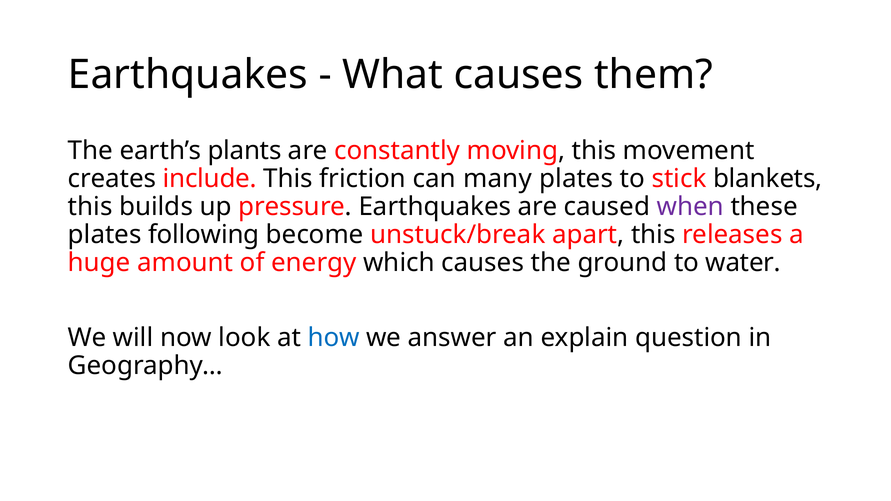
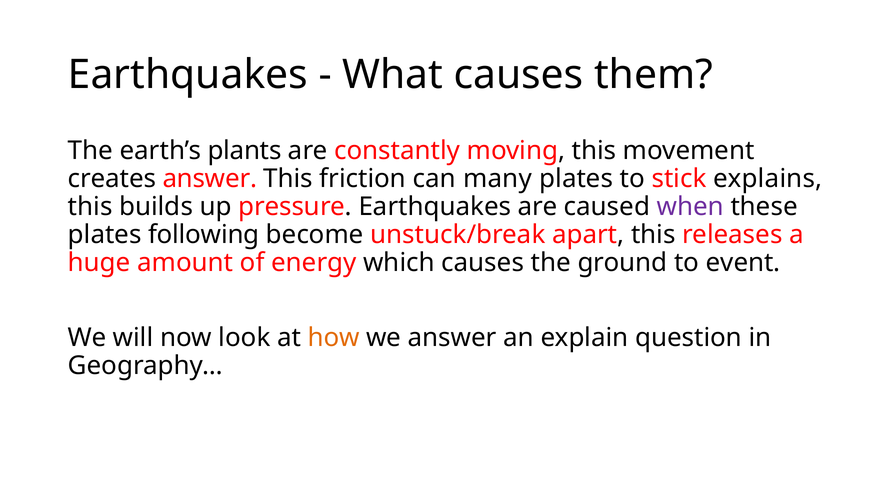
creates include: include -> answer
blankets: blankets -> explains
water: water -> event
how colour: blue -> orange
